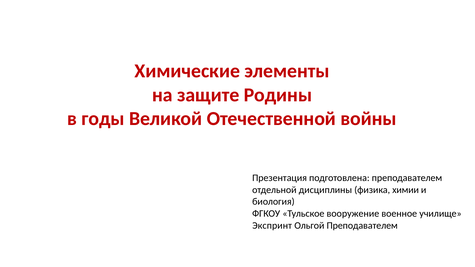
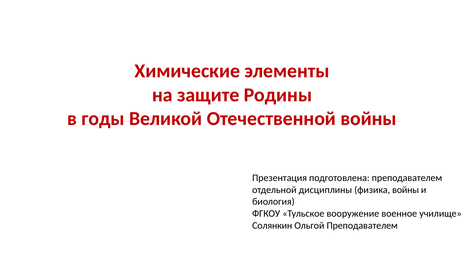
физика химии: химии -> войны
Экспринт: Экспринт -> Солянкин
